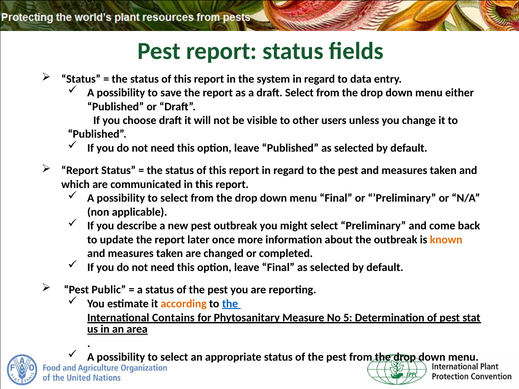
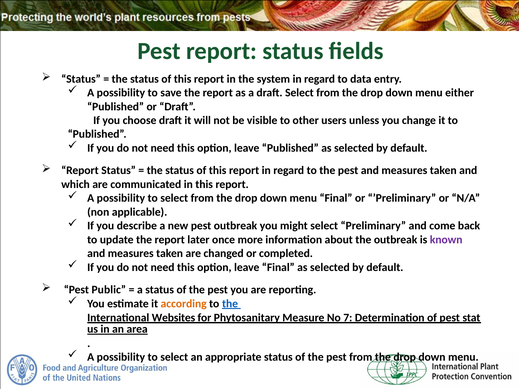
known colour: orange -> purple
Contains: Contains -> Websites
5: 5 -> 7
